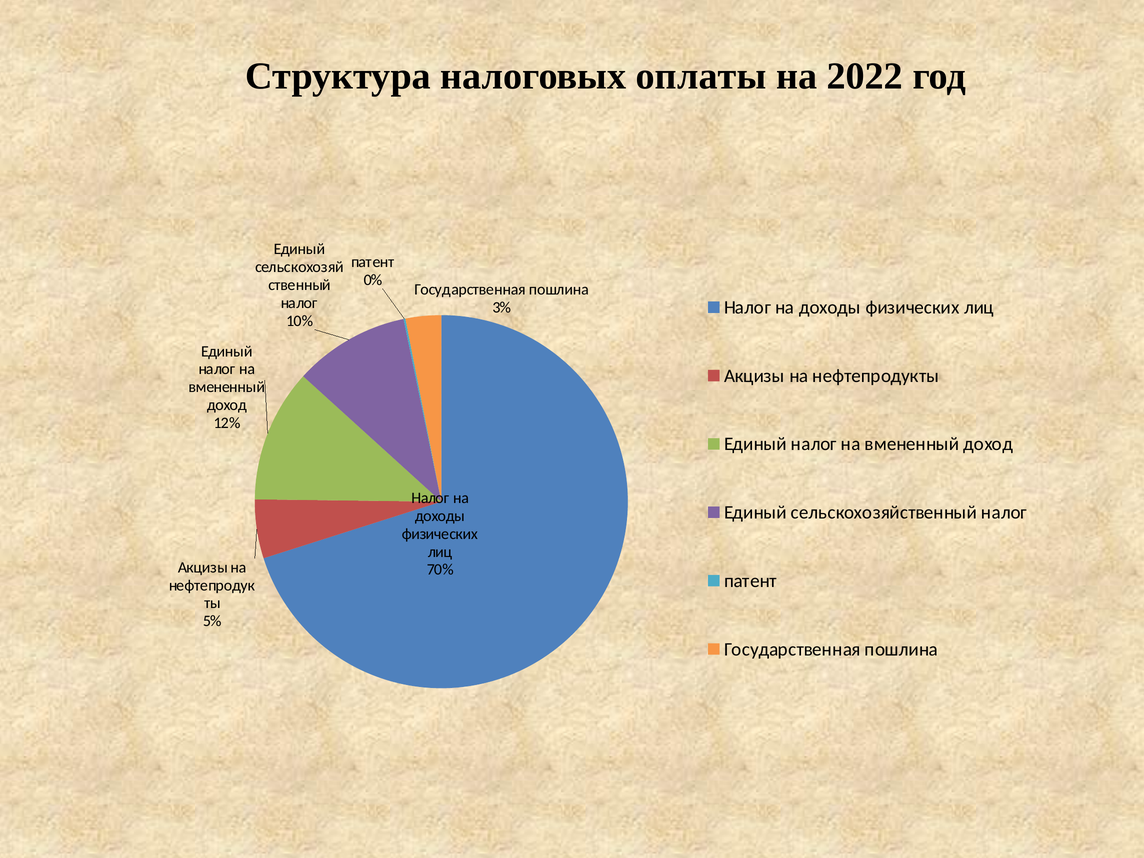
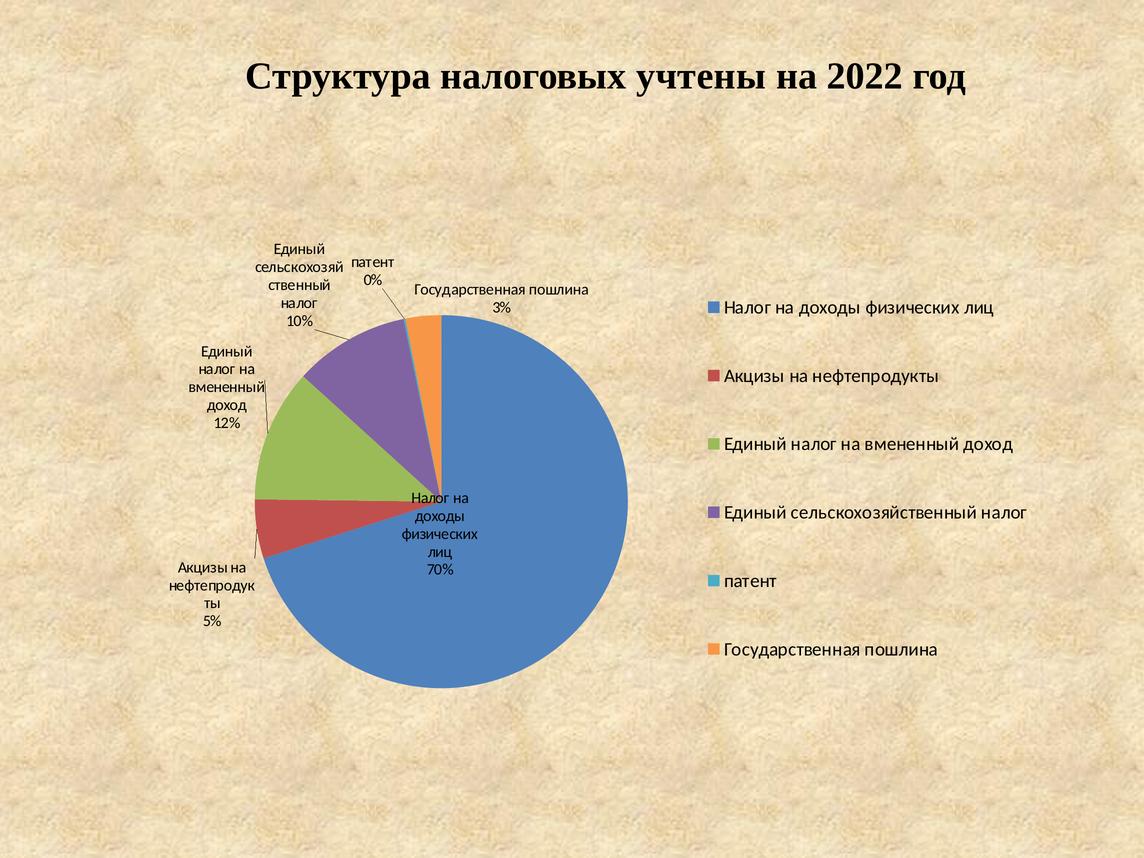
оплаты: оплаты -> учтены
